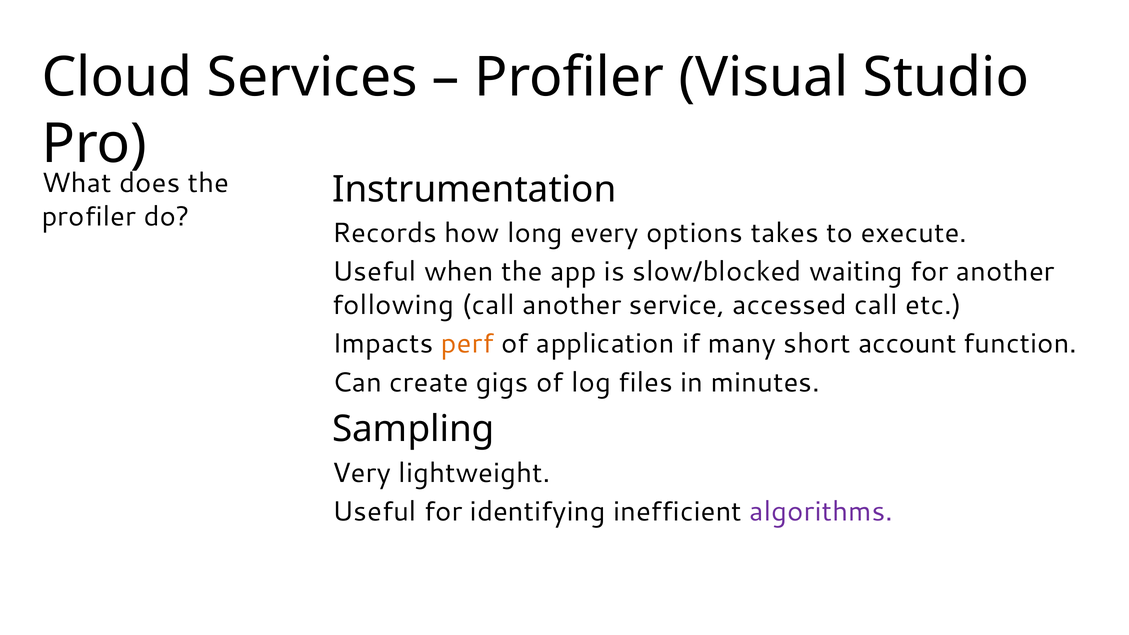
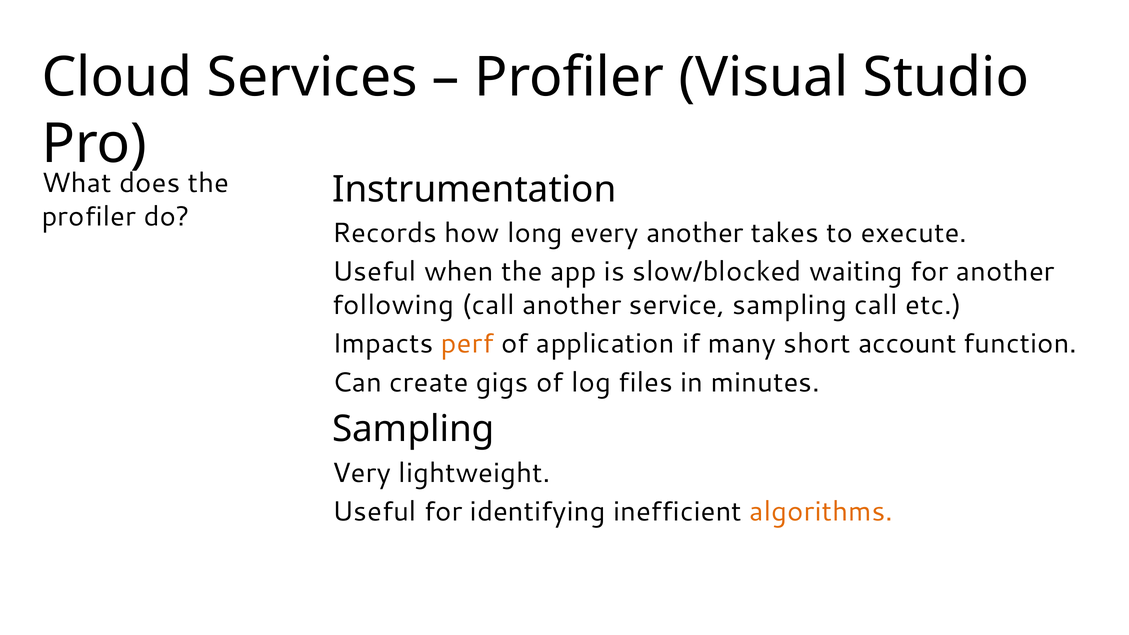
every options: options -> another
service accessed: accessed -> sampling
algorithms colour: purple -> orange
